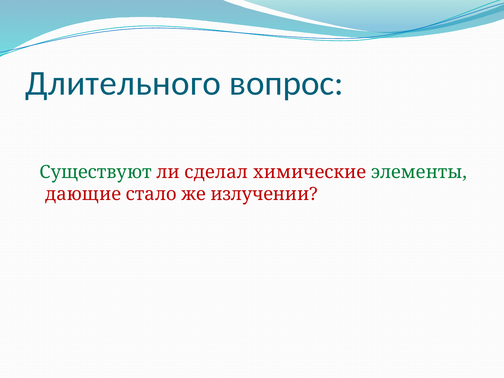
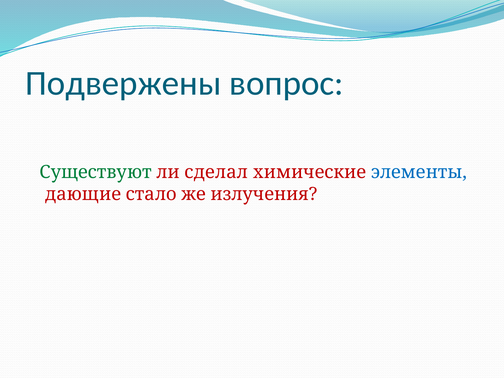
Длительного: Длительного -> Подвержены
элементы colour: green -> blue
излучении: излучении -> излучения
